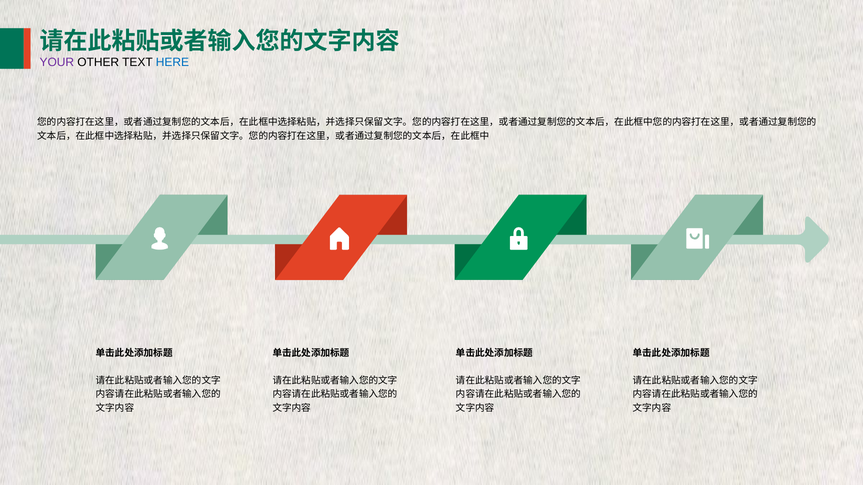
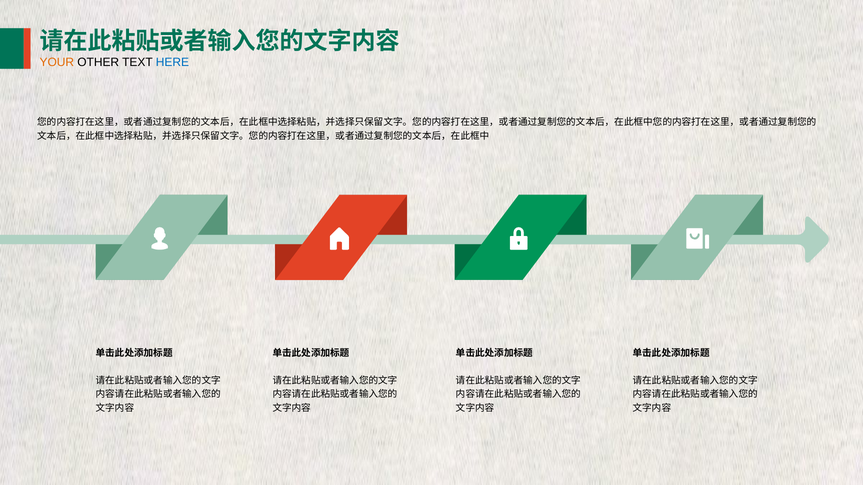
YOUR colour: purple -> orange
